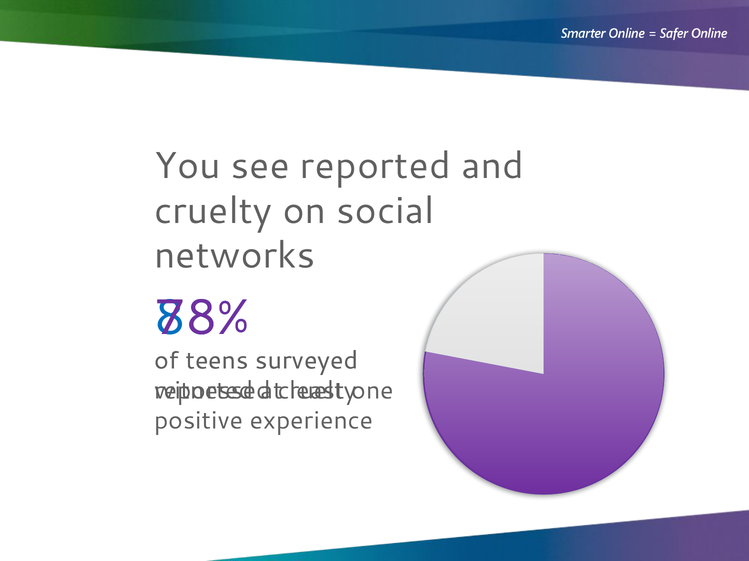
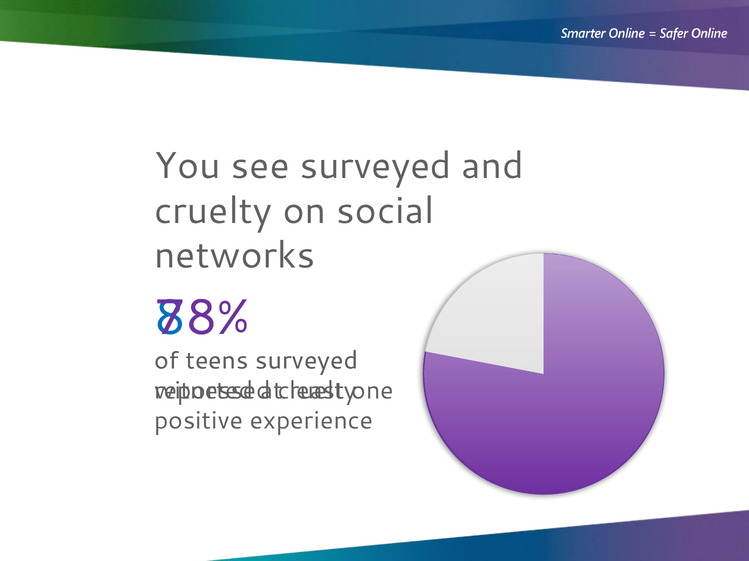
see reported: reported -> surveyed
